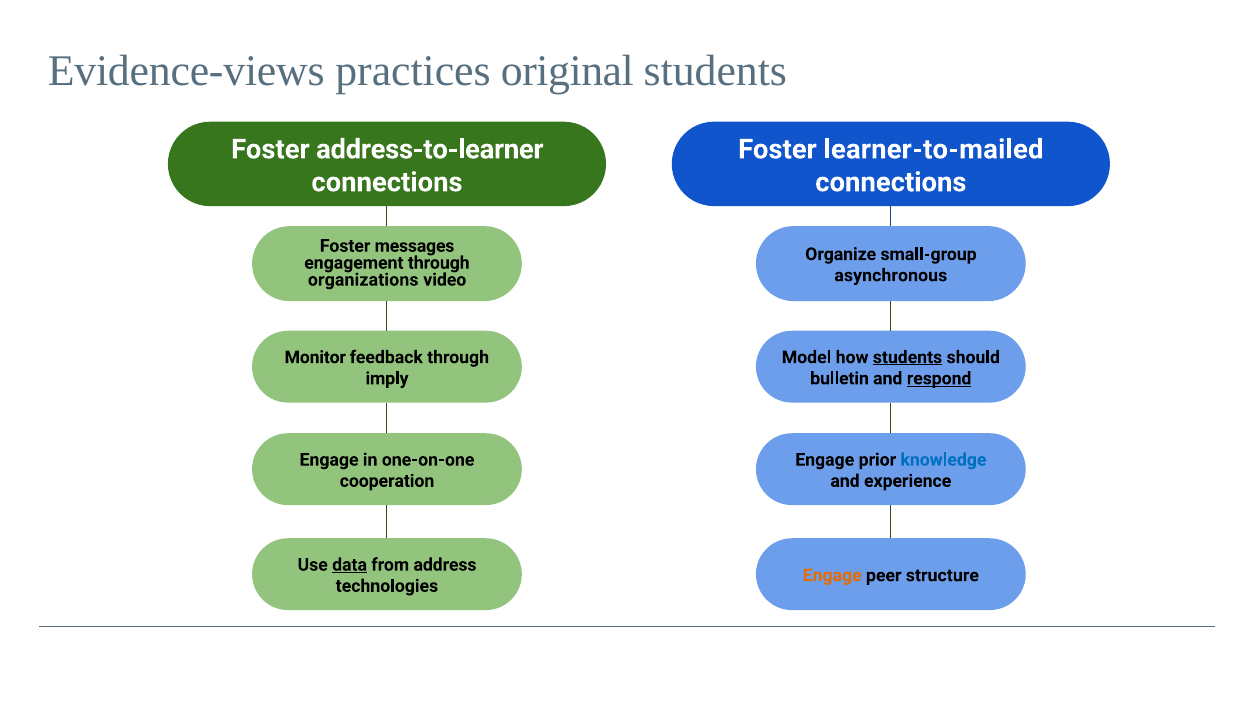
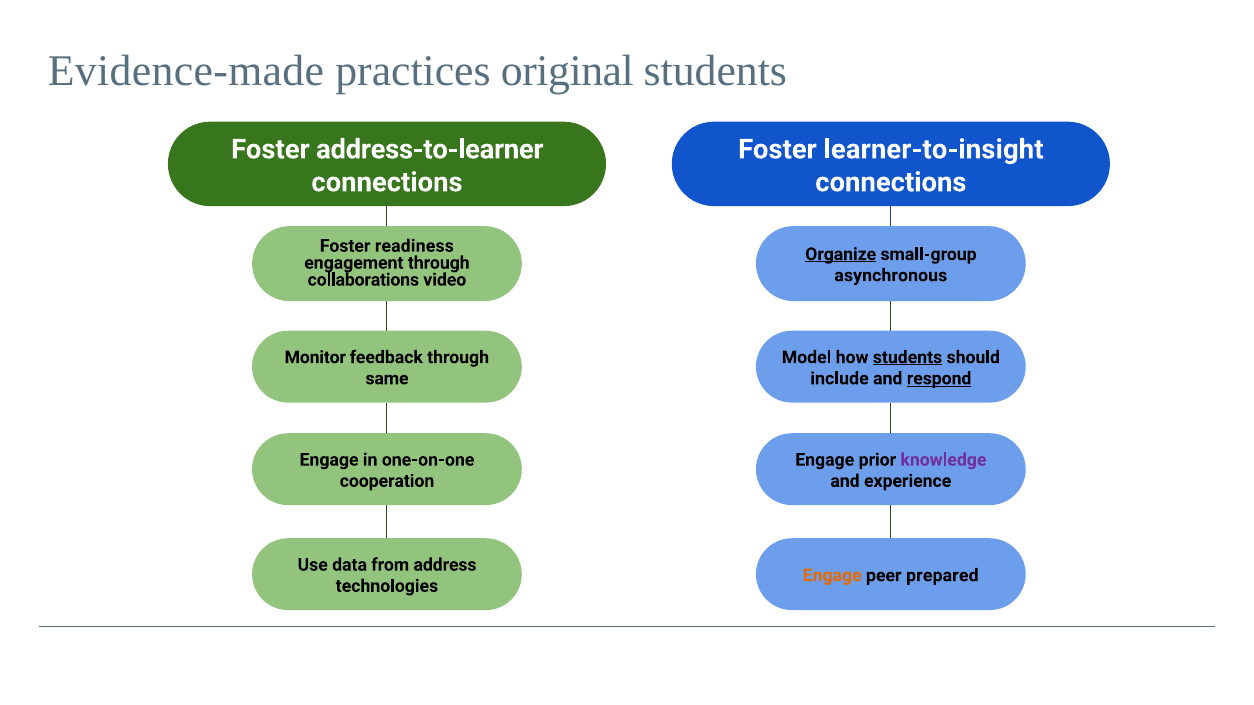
Evidence-views: Evidence-views -> Evidence-made
learner-to-mailed: learner-to-mailed -> learner-to-insight
messages: messages -> readiness
Organize underline: none -> present
organizations: organizations -> collaborations
imply: imply -> same
bulletin: bulletin -> include
knowledge colour: blue -> purple
data underline: present -> none
structure: structure -> prepared
